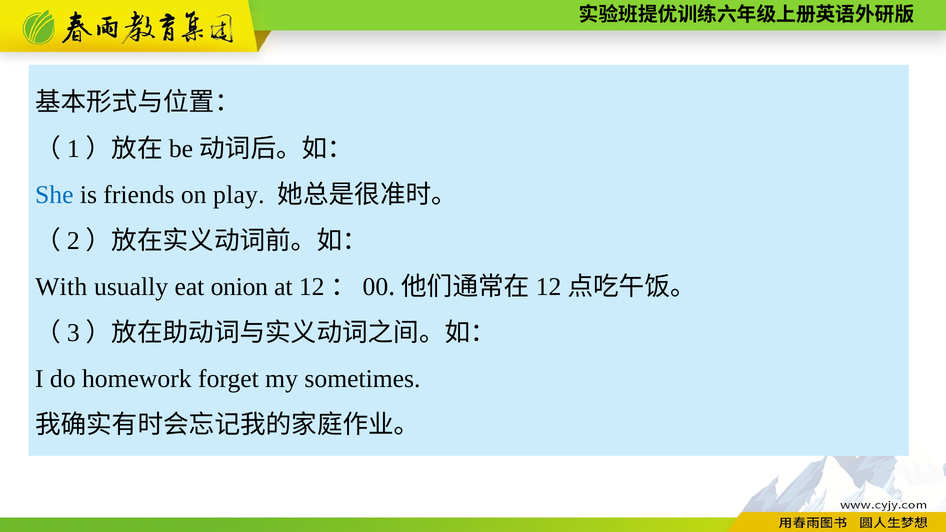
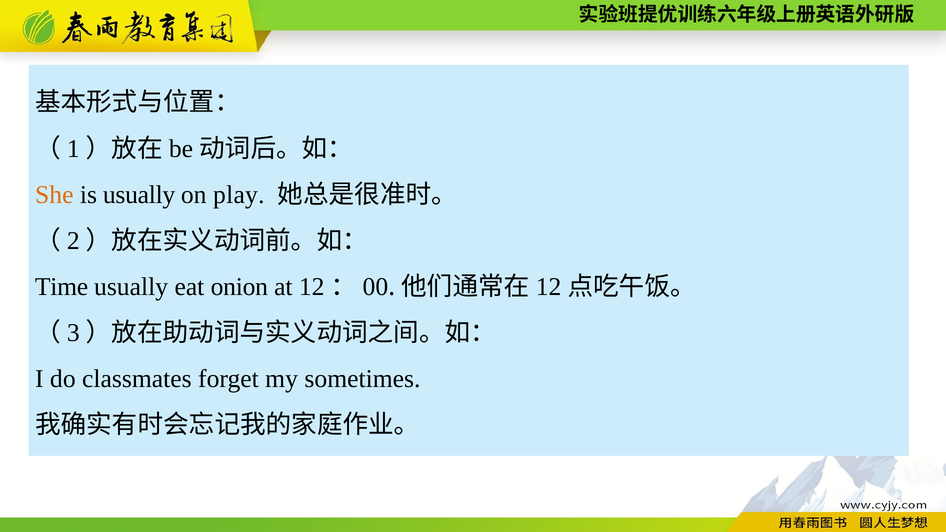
She colour: blue -> orange
is friends: friends -> usually
With: With -> Time
homework: homework -> classmates
